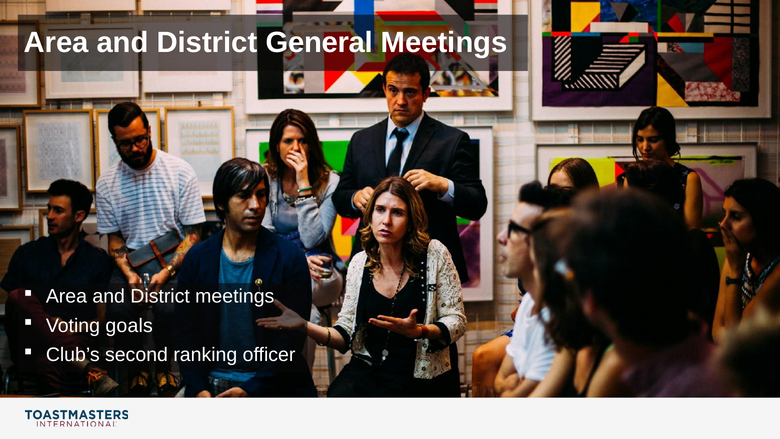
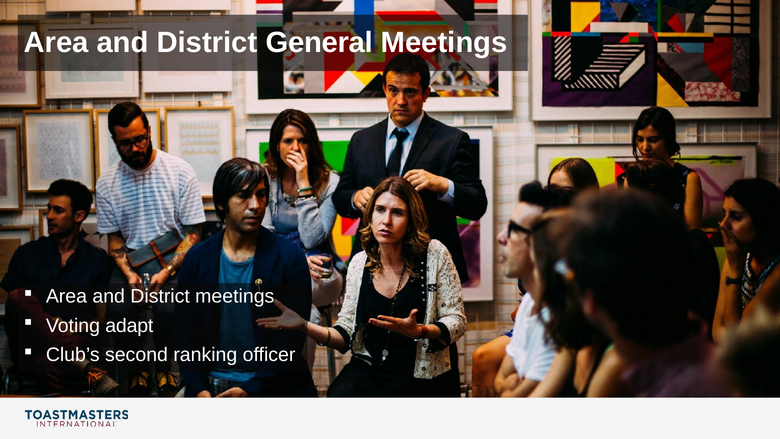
goals: goals -> adapt
